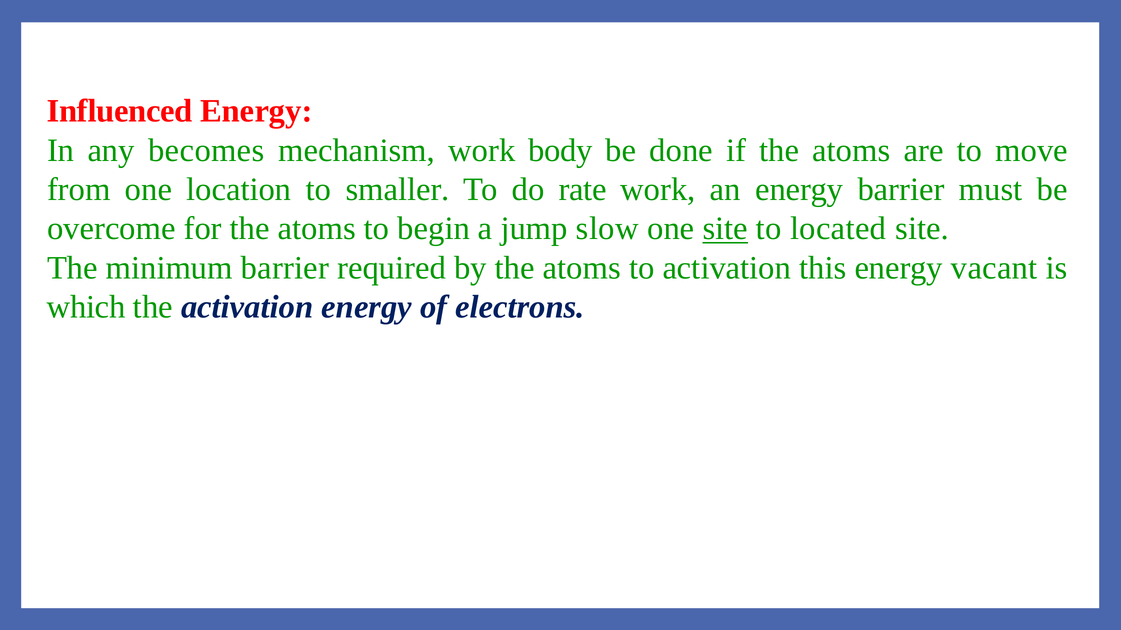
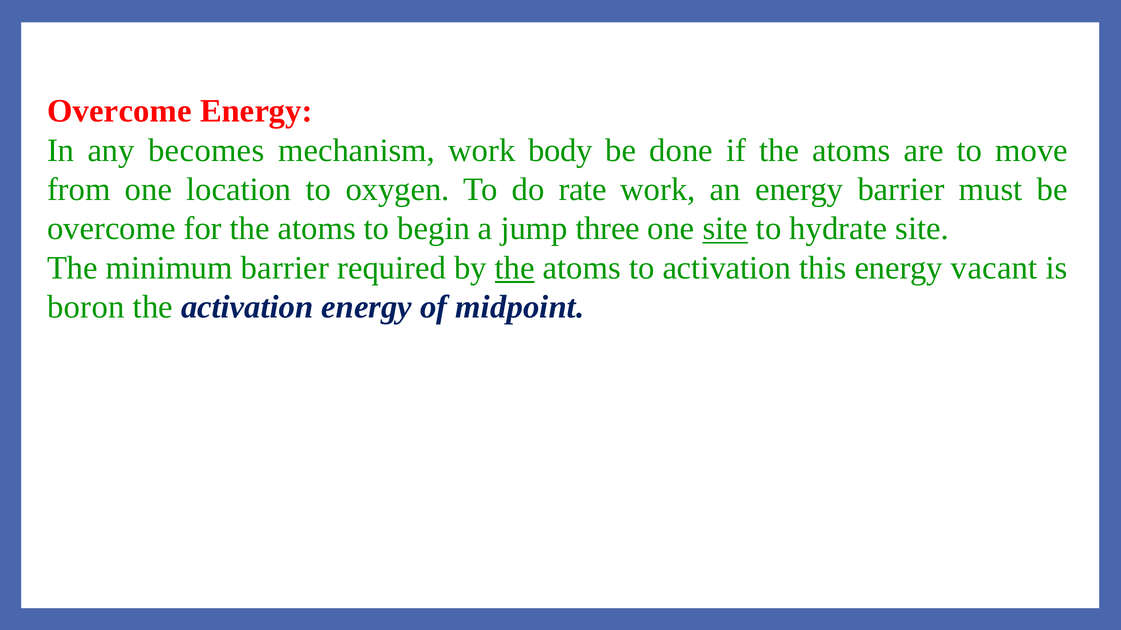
Influenced at (120, 111): Influenced -> Overcome
smaller: smaller -> oxygen
slow: slow -> three
located: located -> hydrate
the at (515, 268) underline: none -> present
which: which -> boron
electrons: electrons -> midpoint
